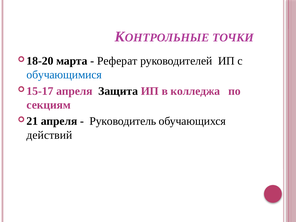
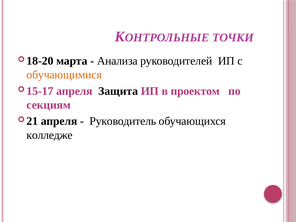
Реферат: Реферат -> Анализа
обучающимися colour: blue -> orange
колледжа: колледжа -> проектом
действий: действий -> колледже
